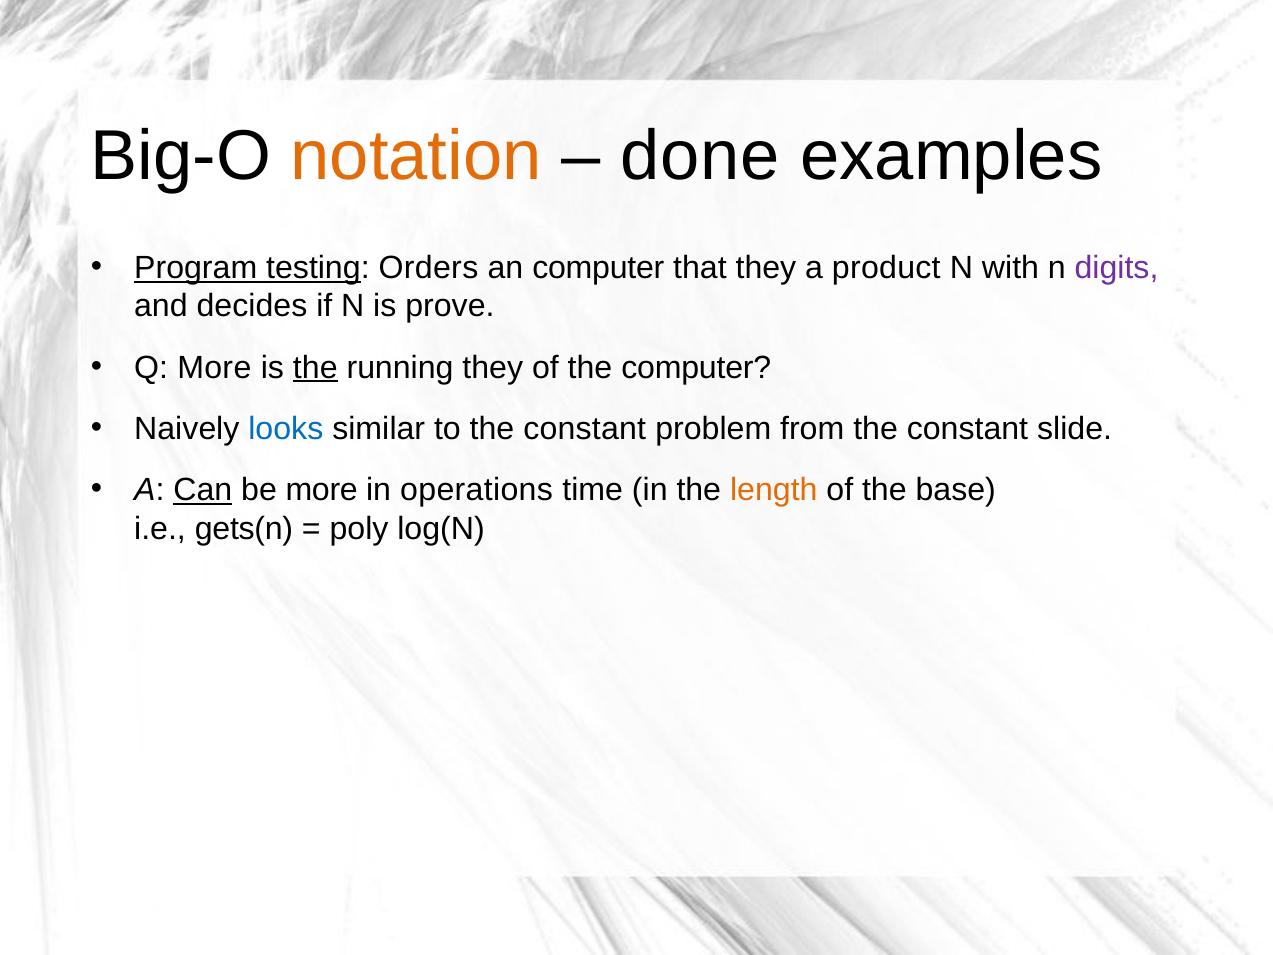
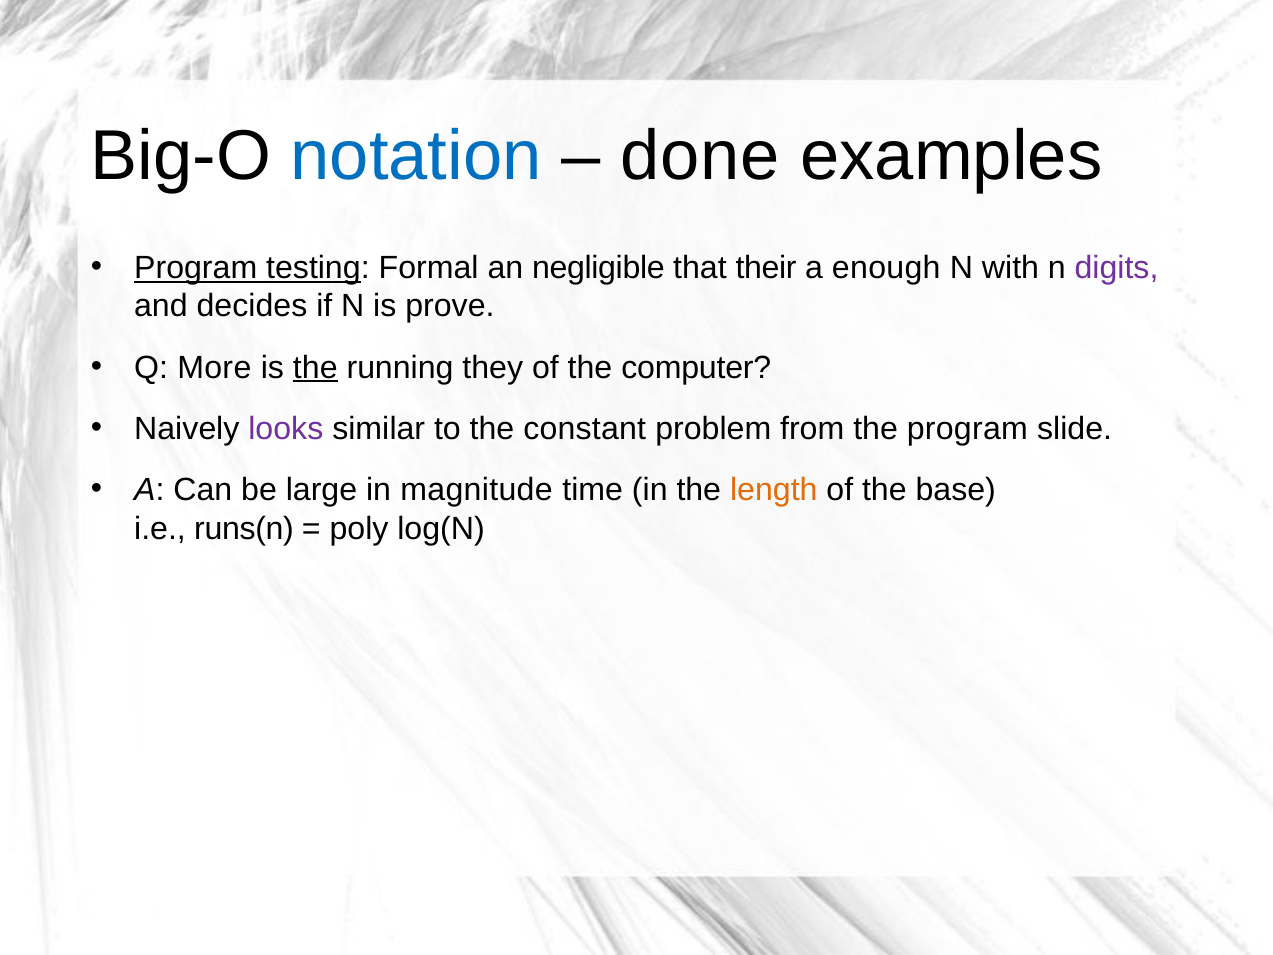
notation colour: orange -> blue
Orders: Orders -> Formal
an computer: computer -> negligible
that they: they -> their
product: product -> enough
looks colour: blue -> purple
from the constant: constant -> program
Can underline: present -> none
be more: more -> large
operations: operations -> magnitude
gets(n: gets(n -> runs(n
